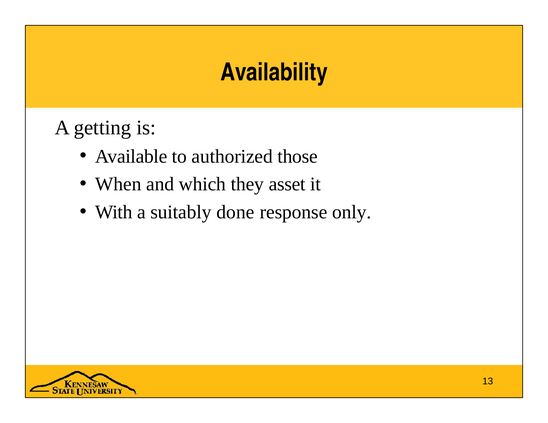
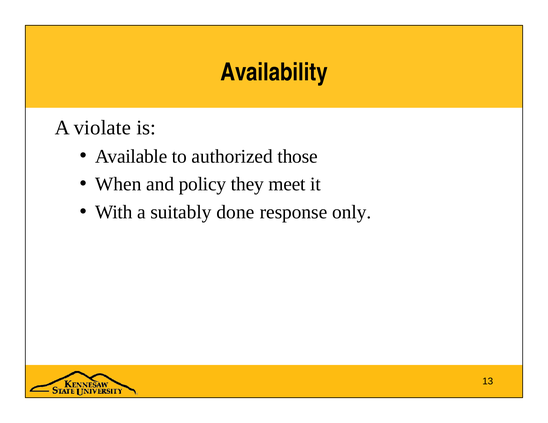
getting: getting -> violate
which: which -> policy
asset: asset -> meet
